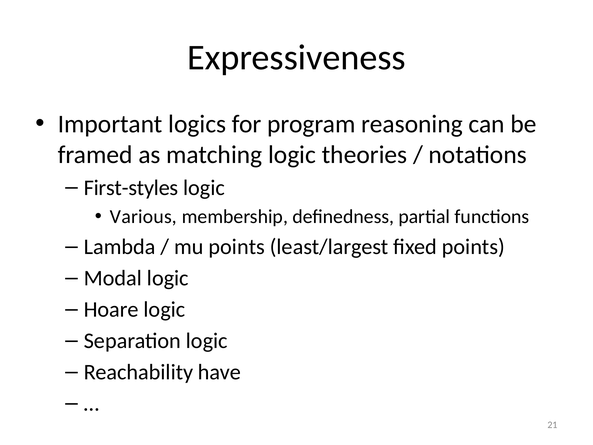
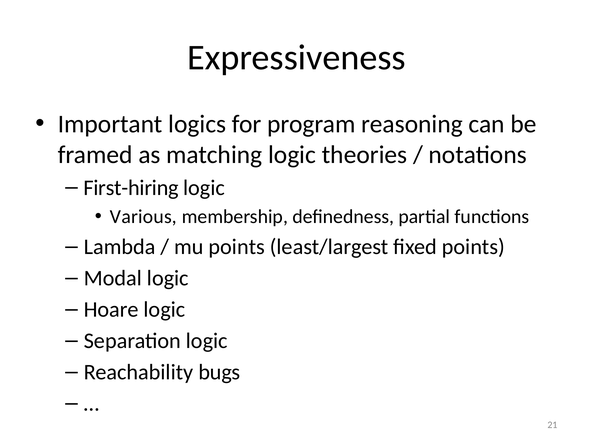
First-styles: First-styles -> First-hiring
have: have -> bugs
